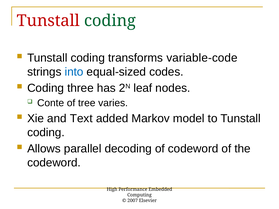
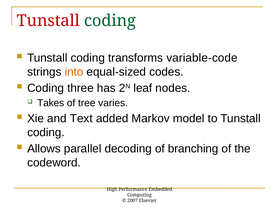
into colour: blue -> orange
Conte: Conte -> Takes
of codeword: codeword -> branching
